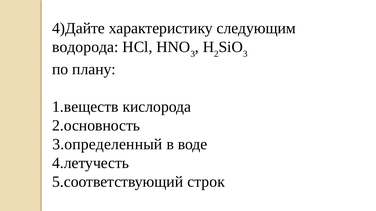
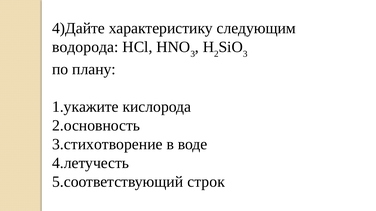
1.веществ: 1.веществ -> 1.укажите
3.определенный: 3.определенный -> 3.стихотворение
